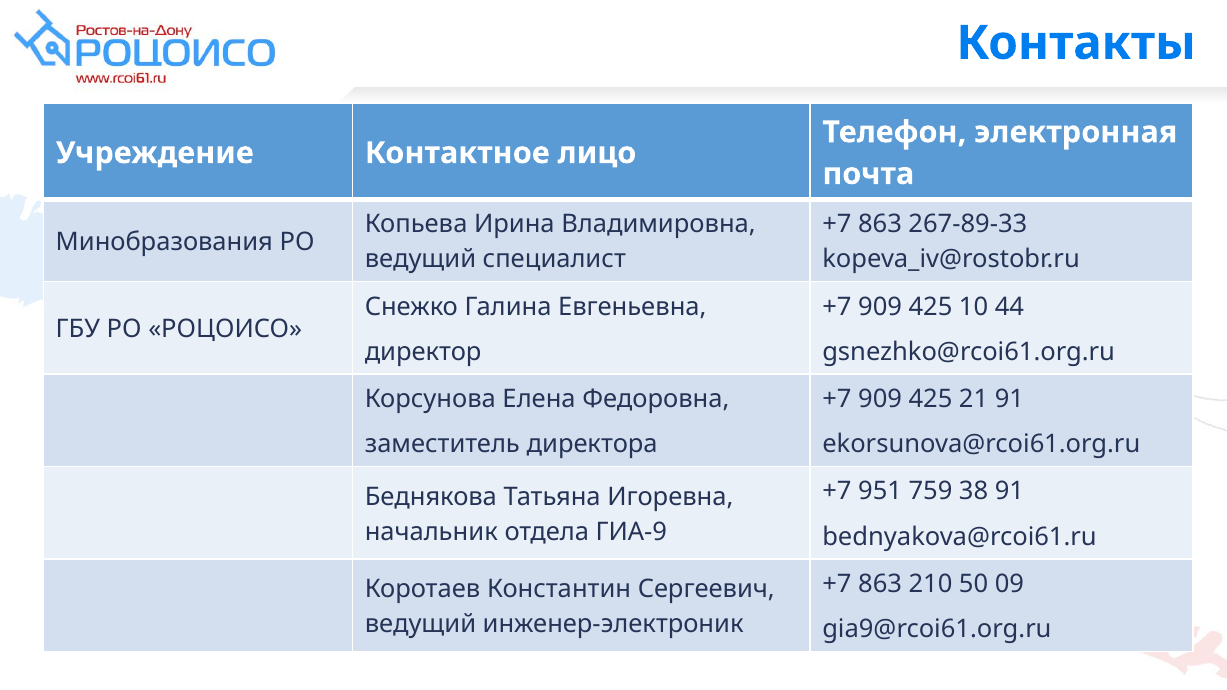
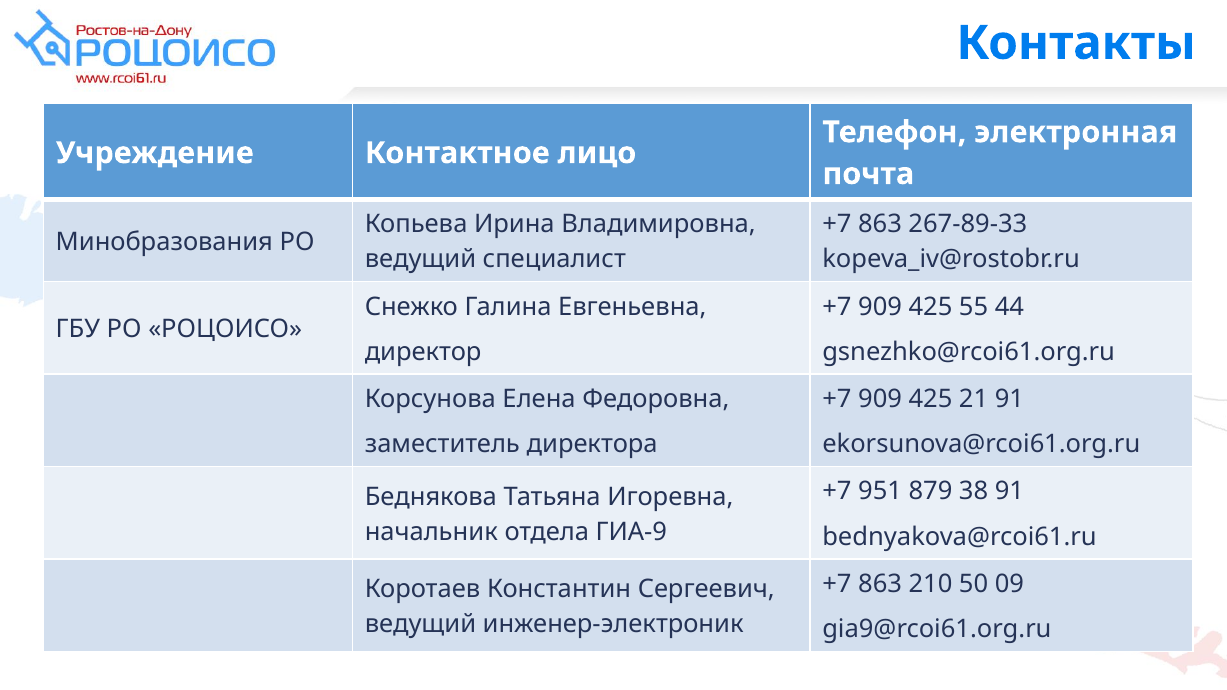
10: 10 -> 55
759: 759 -> 879
